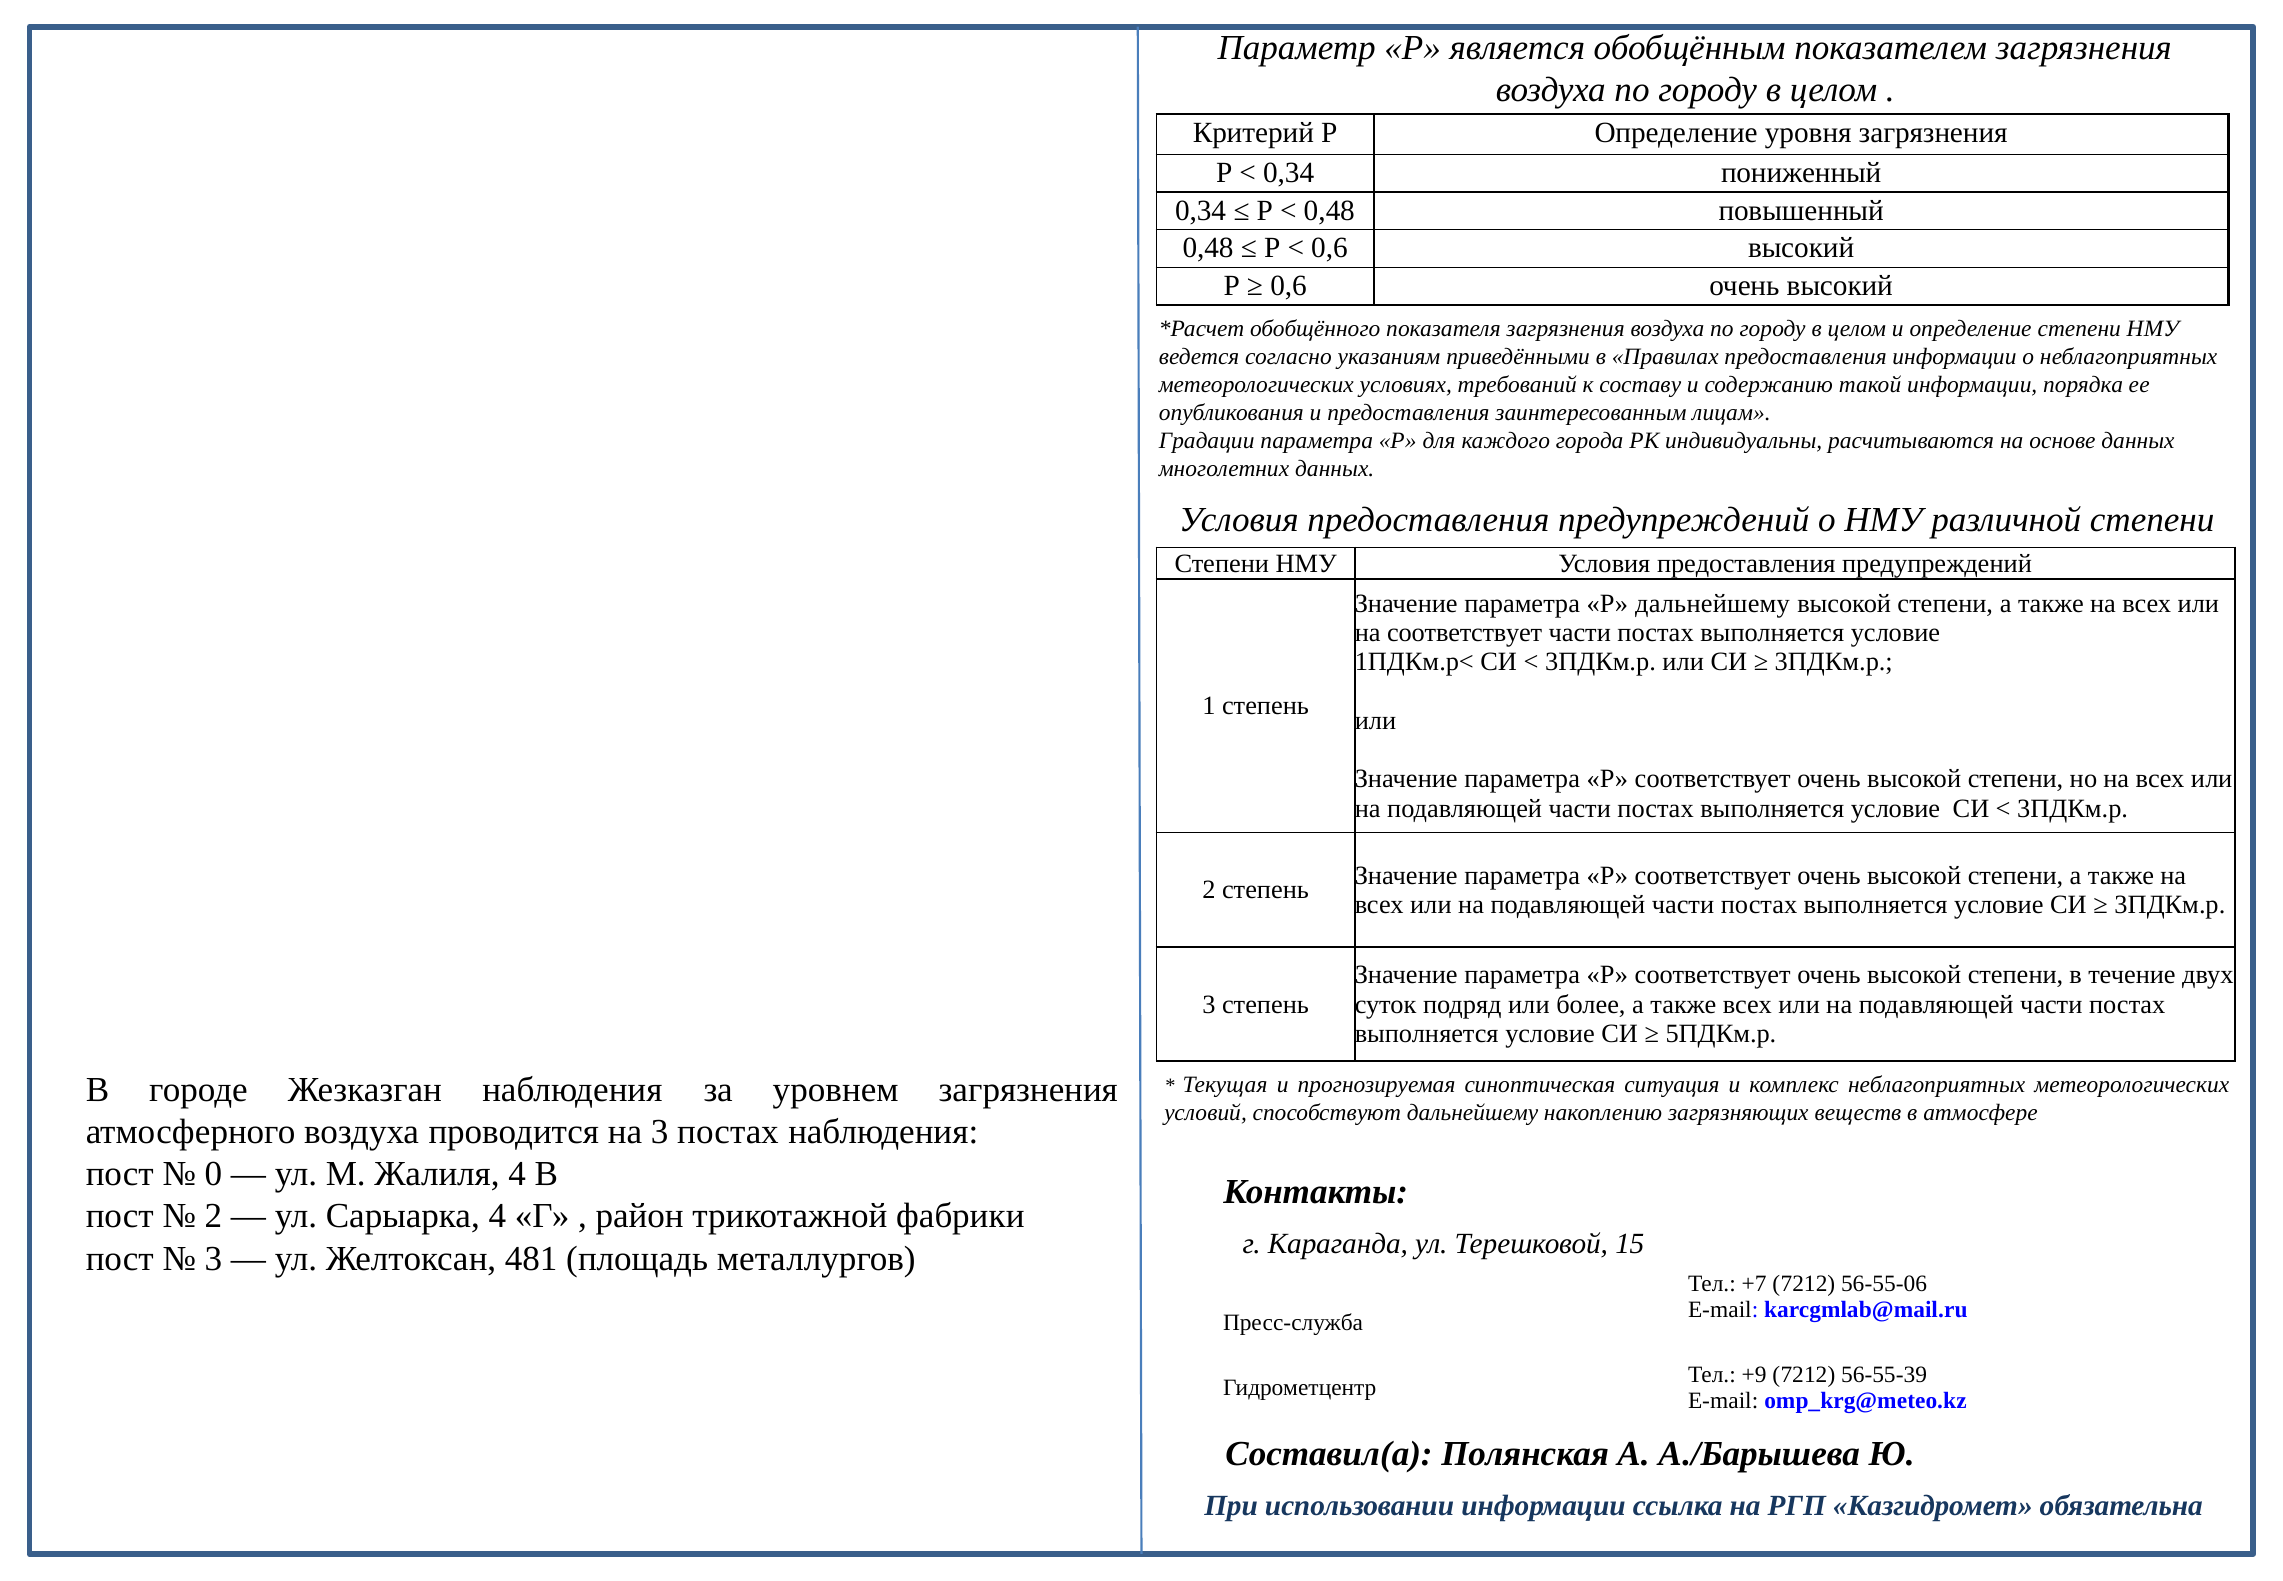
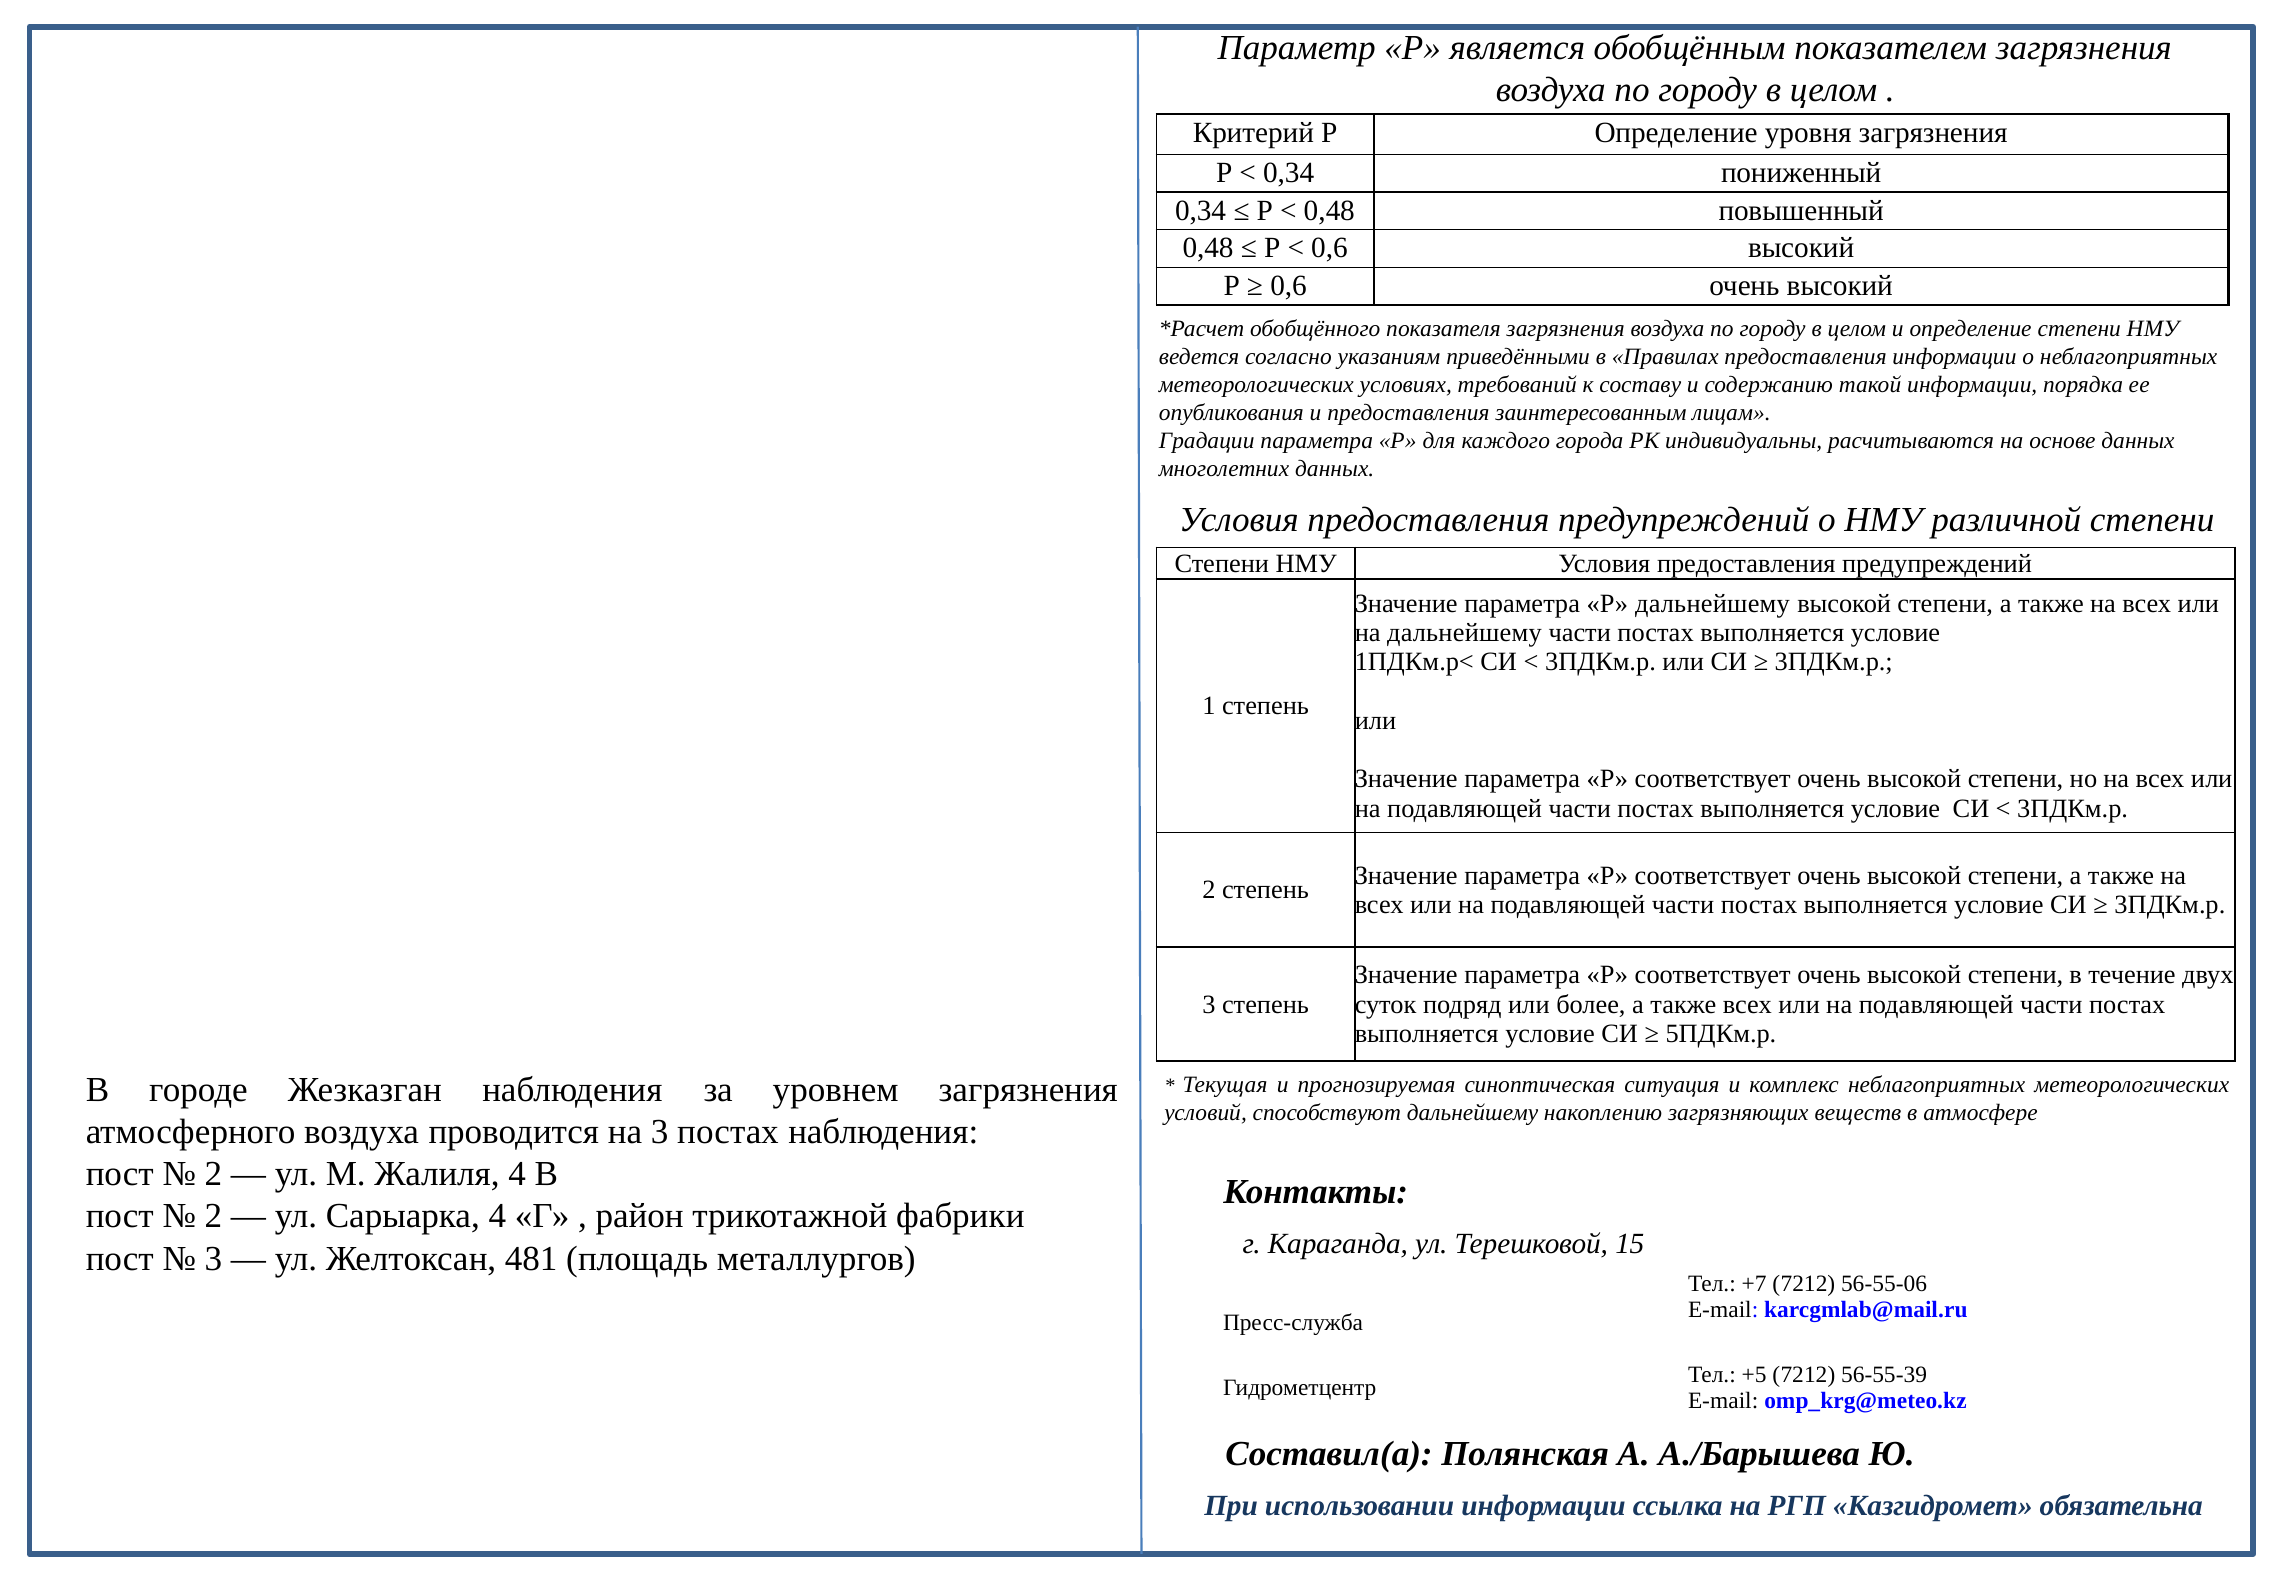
на соответствует: соответствует -> дальнейшему
0 at (213, 1174): 0 -> 2
+9: +9 -> +5
